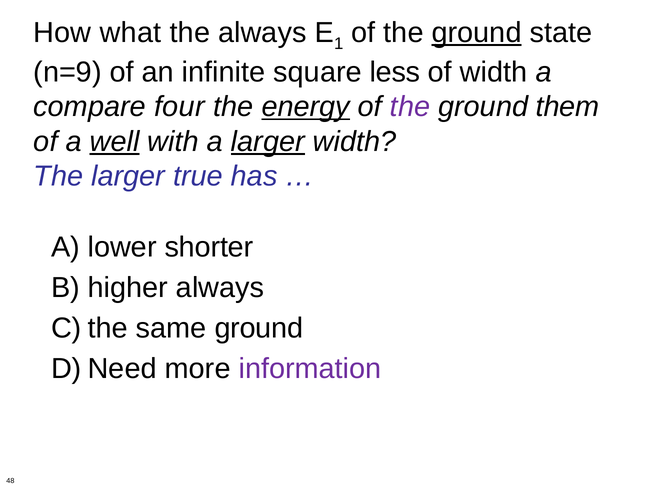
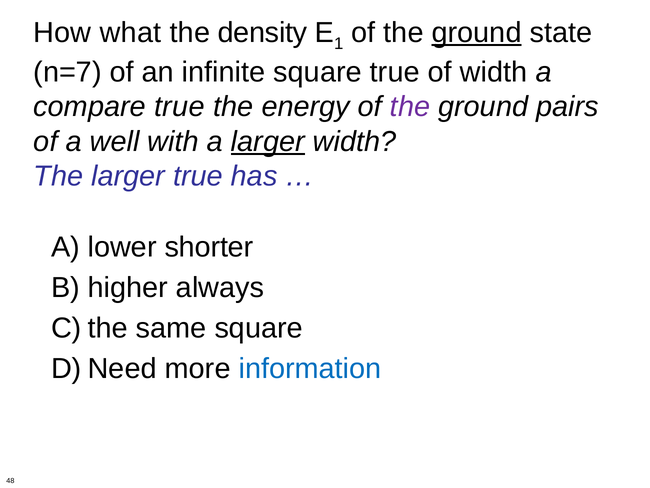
the always: always -> density
n=9: n=9 -> n=7
square less: less -> true
compare four: four -> true
energy underline: present -> none
them: them -> pairs
well underline: present -> none
same ground: ground -> square
information colour: purple -> blue
